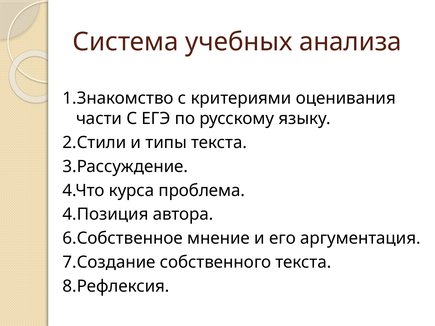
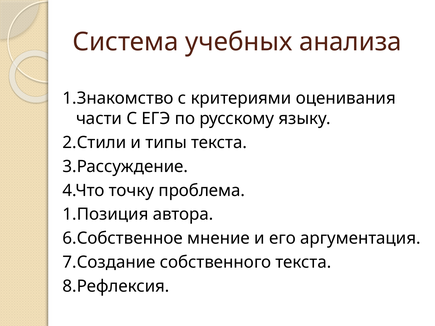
курса: курса -> точку
4.Позиция: 4.Позиция -> 1.Позиция
